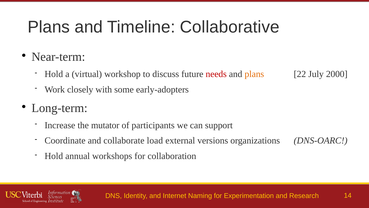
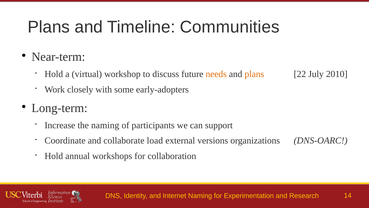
Collaborative: Collaborative -> Communities
needs colour: red -> orange
2000: 2000 -> 2010
the mutator: mutator -> naming
